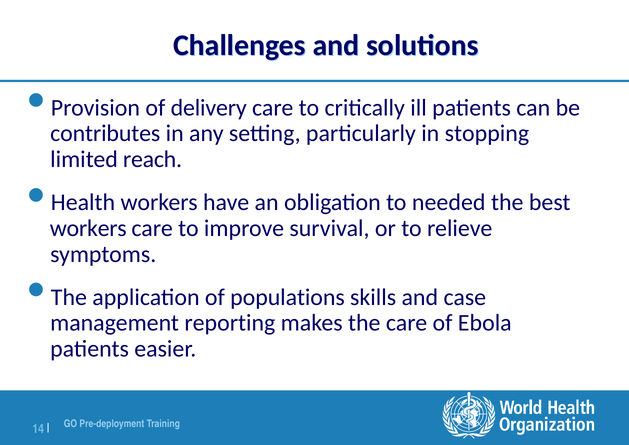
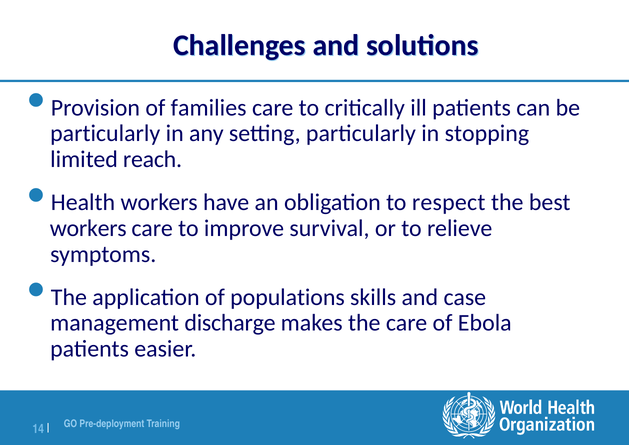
delivery: delivery -> families
contributes at (105, 133): contributes -> particularly
needed: needed -> respect
reporting: reporting -> discharge
